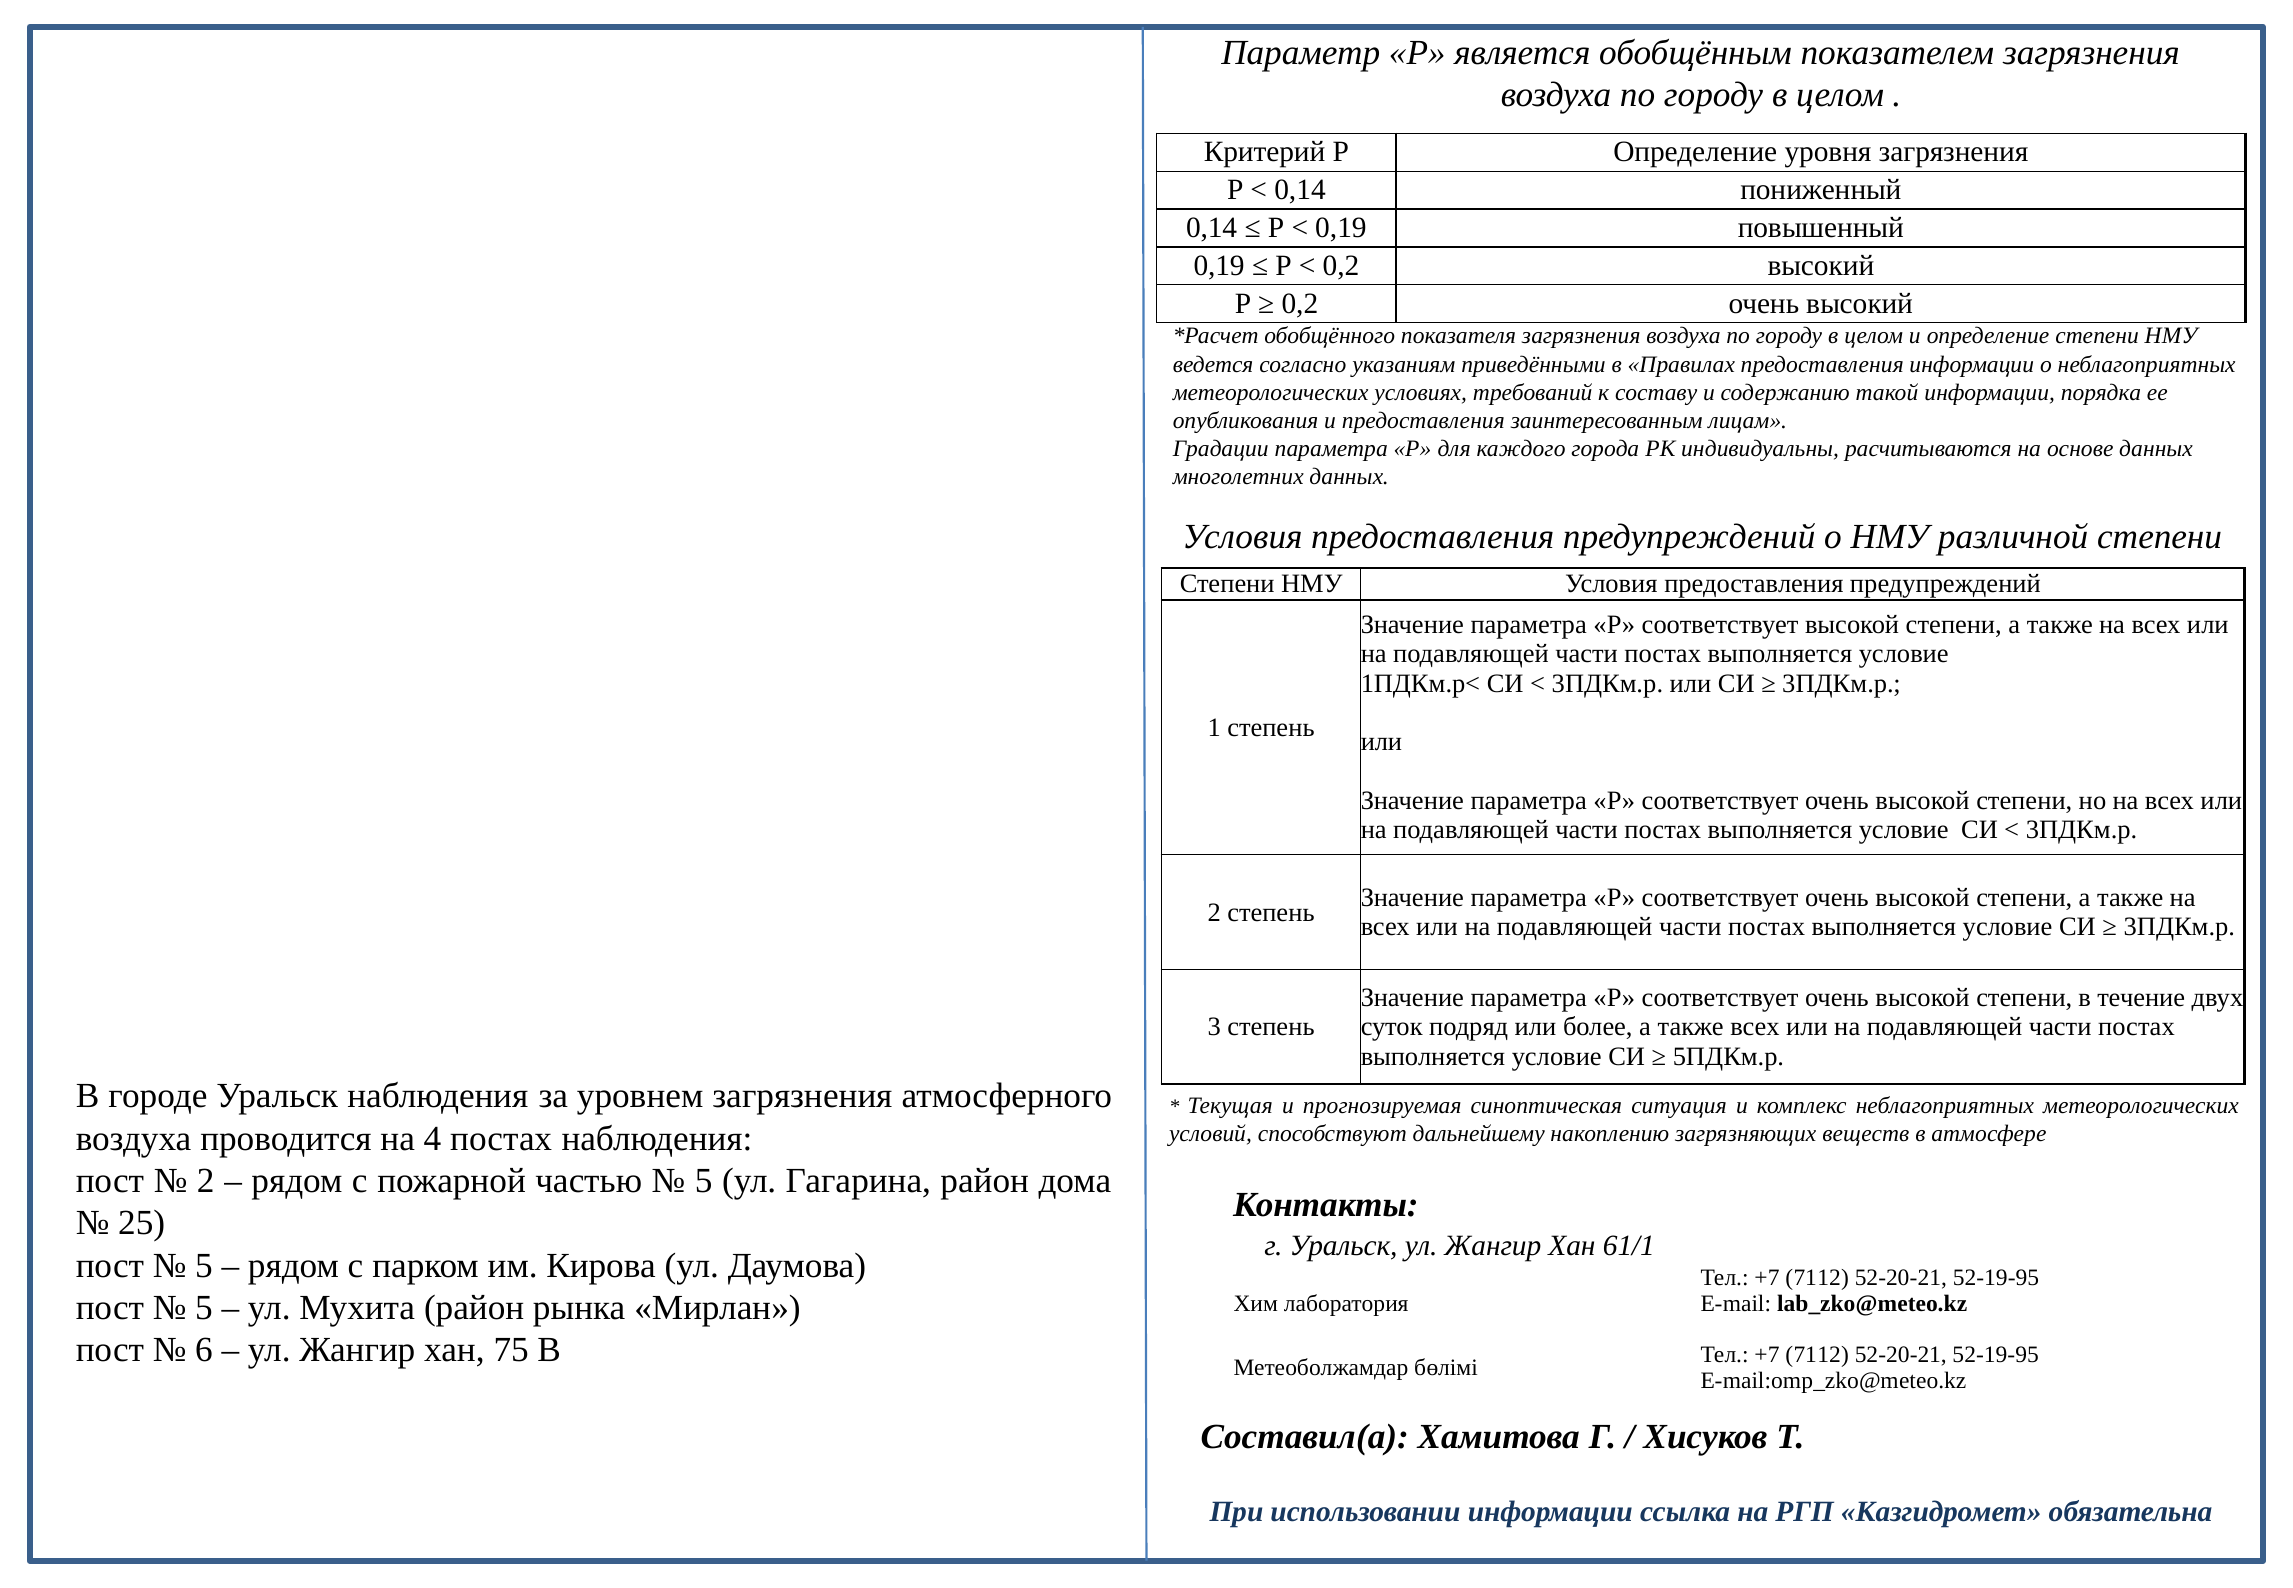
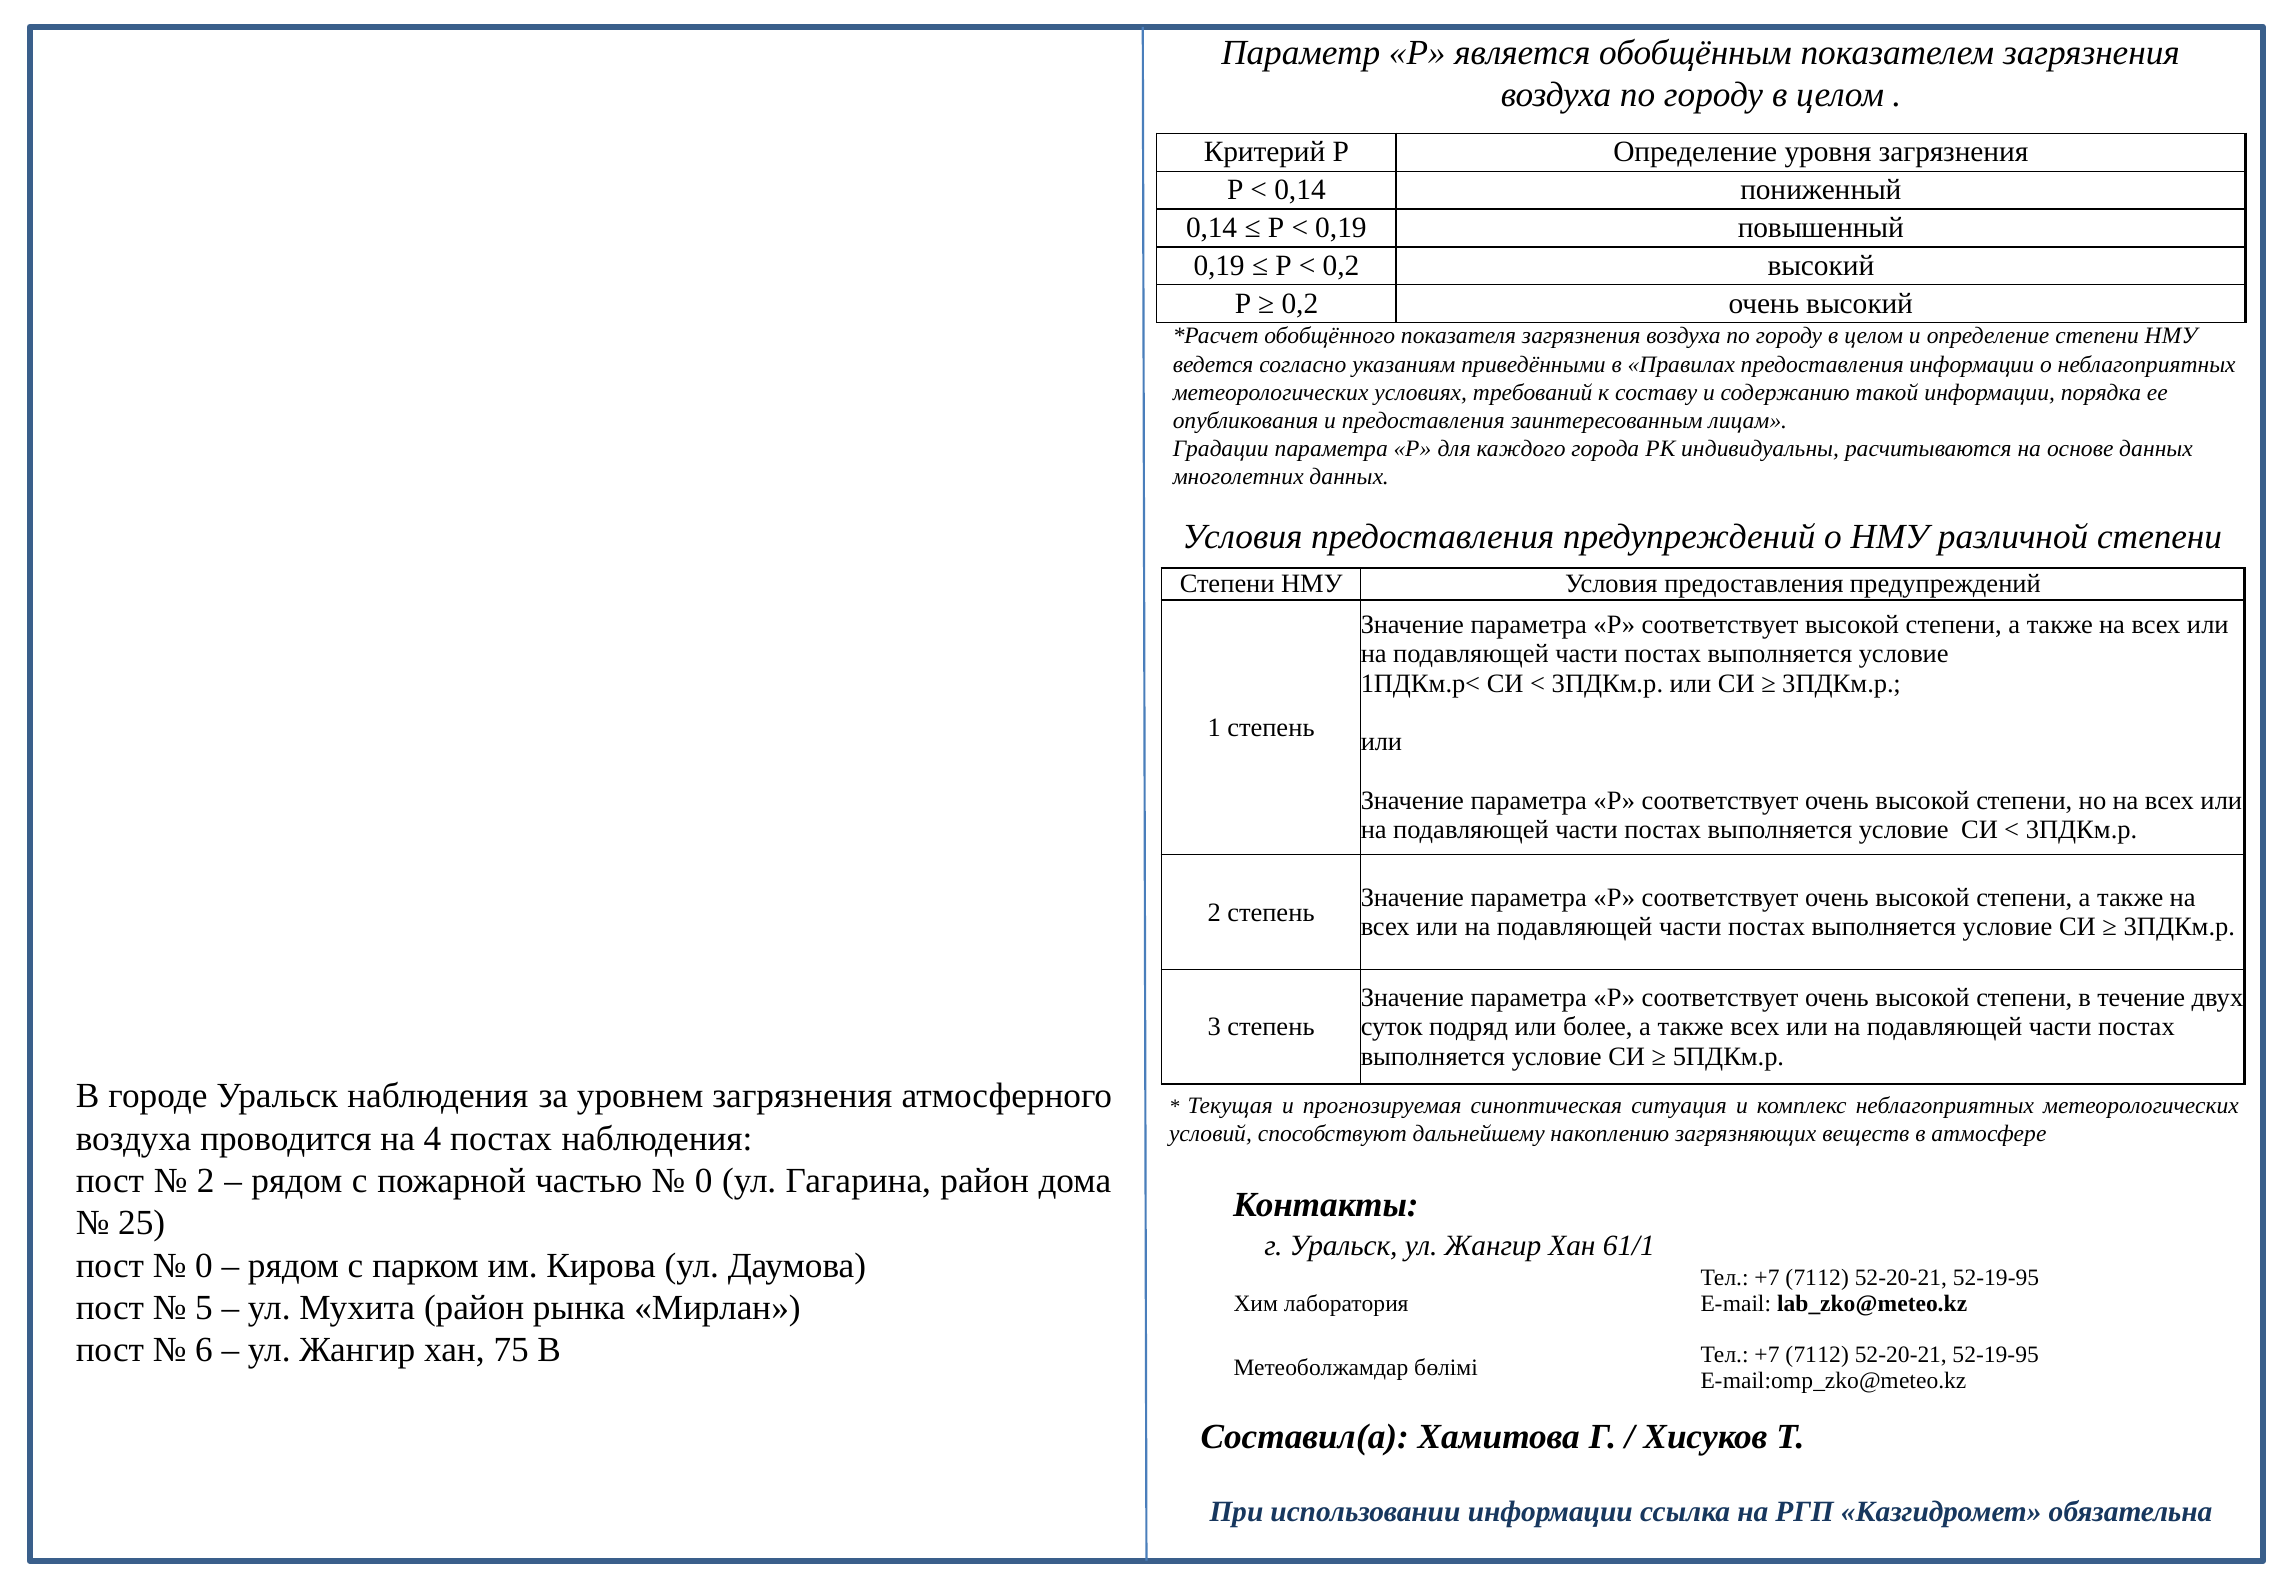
5 at (704, 1180): 5 -> 0
5 at (204, 1265): 5 -> 0
